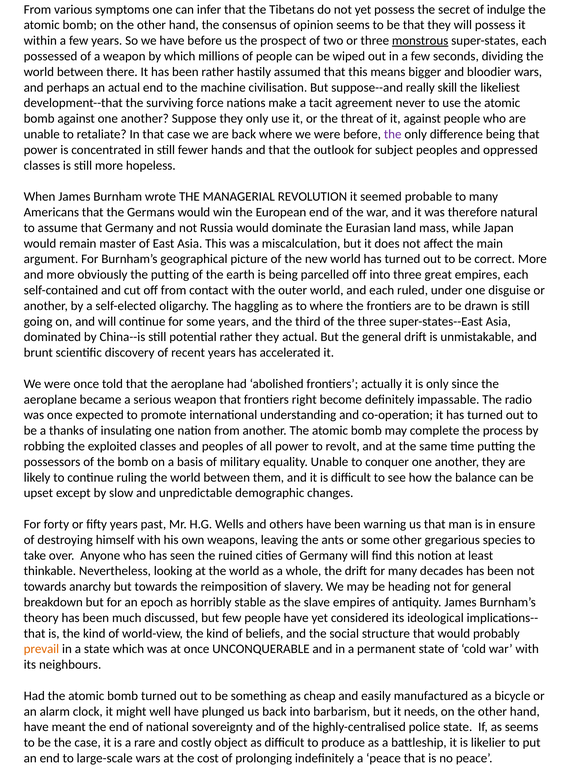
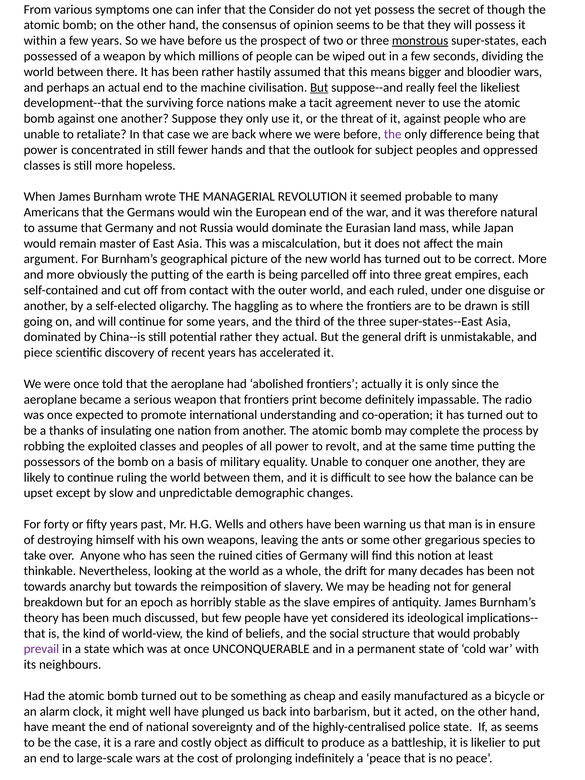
Tibetans: Tibetans -> Consider
indulge: indulge -> though
But at (319, 87) underline: none -> present
skill: skill -> feel
brunt: brunt -> piece
right: right -> print
prevail colour: orange -> purple
needs: needs -> acted
